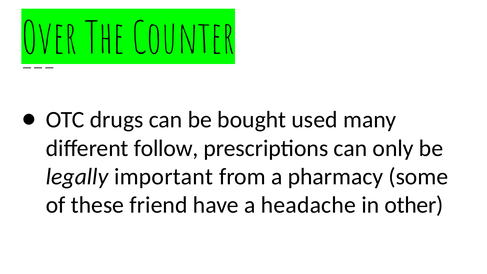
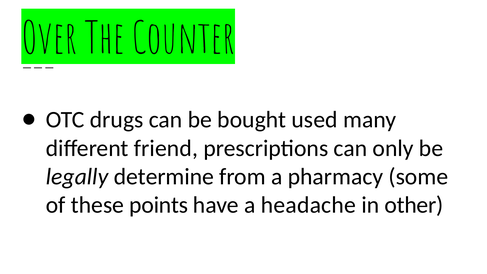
follow: follow -> friend
important: important -> determine
friend: friend -> points
